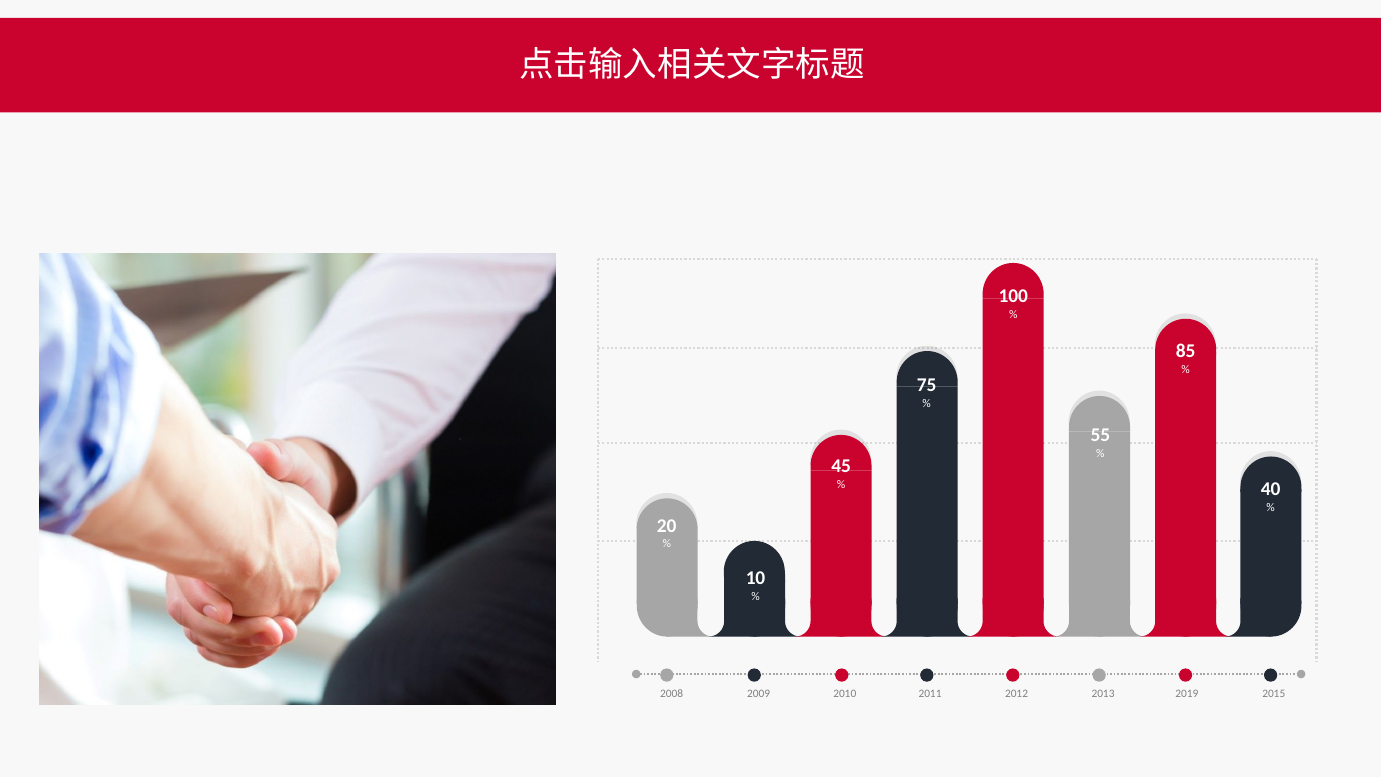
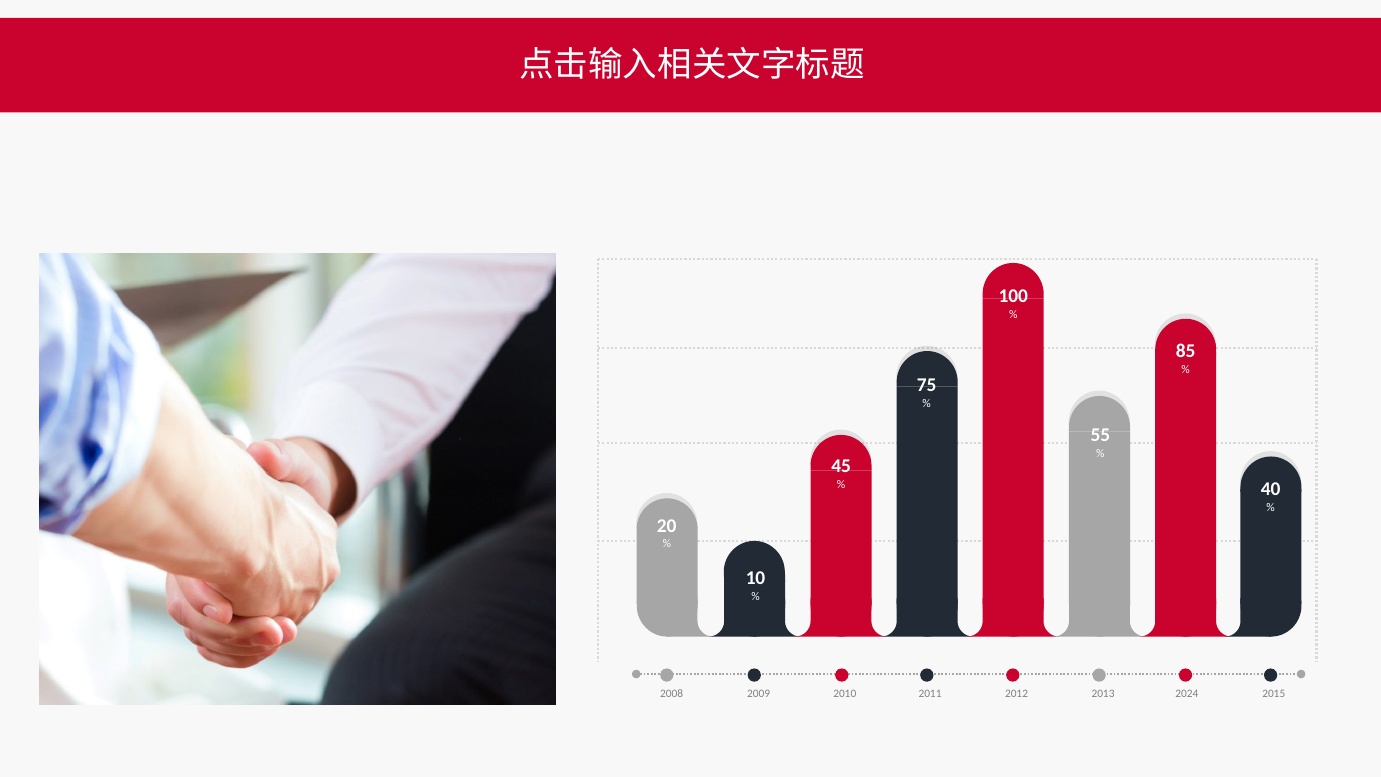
2019: 2019 -> 2024
